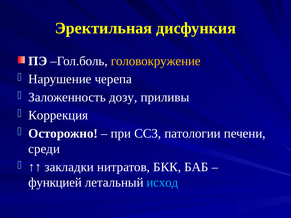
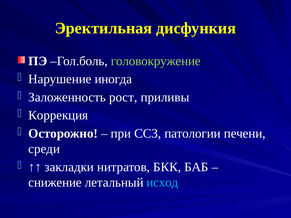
головокружение colour: yellow -> light green
черепа: черепа -> иногда
дозу: дозу -> рост
функцией: функцией -> снижение
